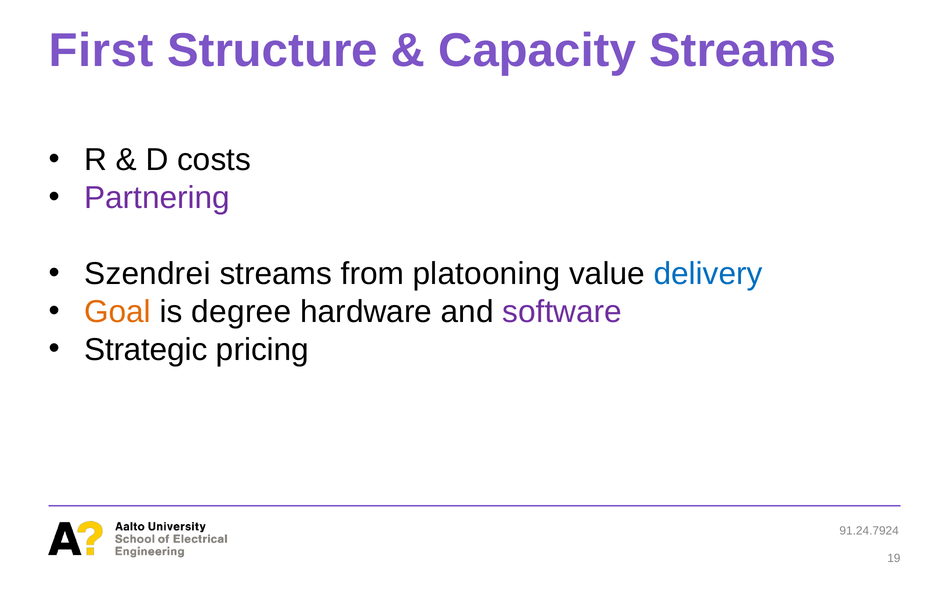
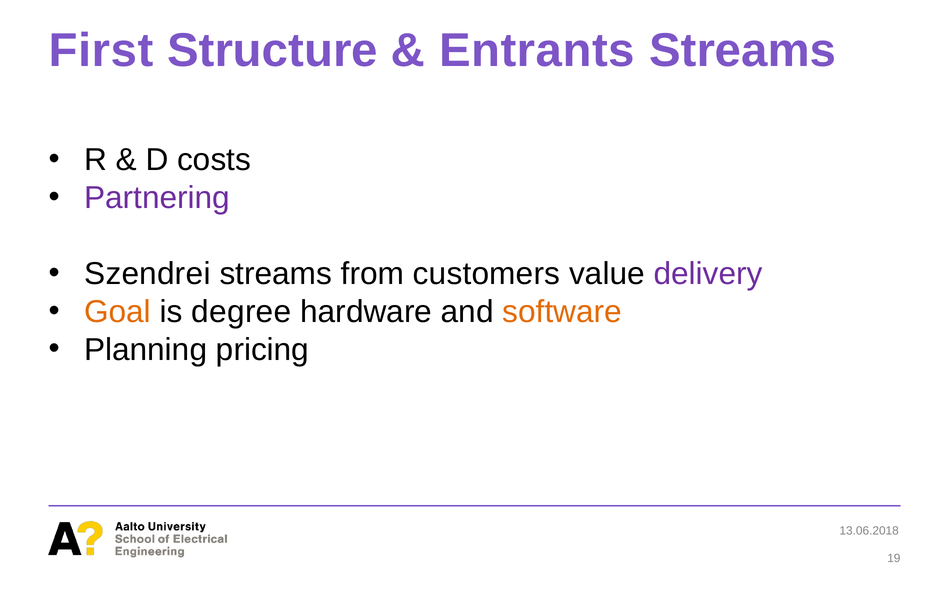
Capacity: Capacity -> Entrants
platooning: platooning -> customers
delivery colour: blue -> purple
software colour: purple -> orange
Strategic: Strategic -> Planning
91.24.7924: 91.24.7924 -> 13.06.2018
